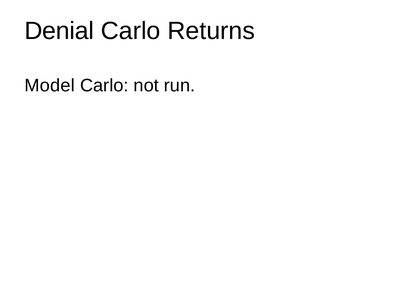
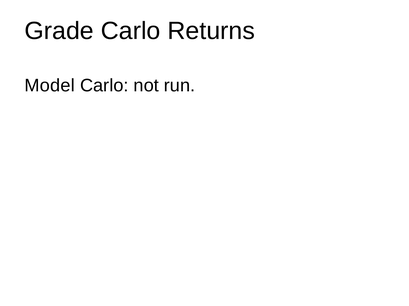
Denial: Denial -> Grade
